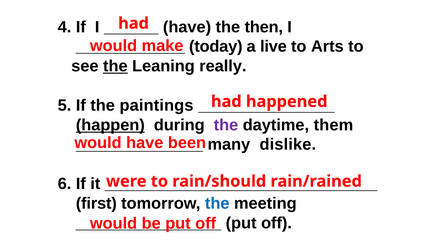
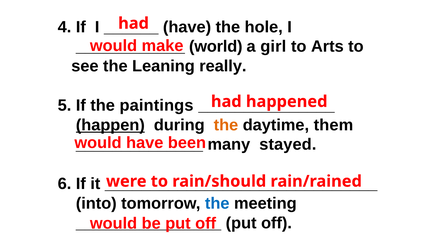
then: then -> hole
today: today -> world
live: live -> girl
the at (115, 66) underline: present -> none
the at (226, 125) colour: purple -> orange
dislike: dislike -> stayed
first: first -> into
